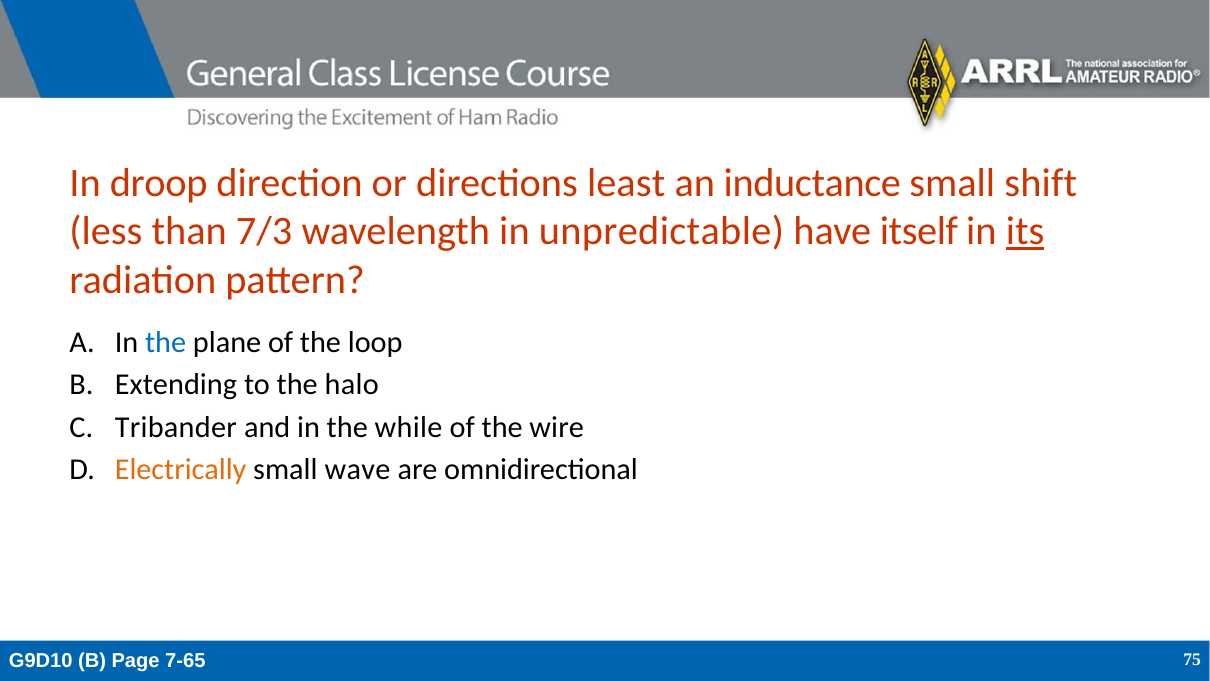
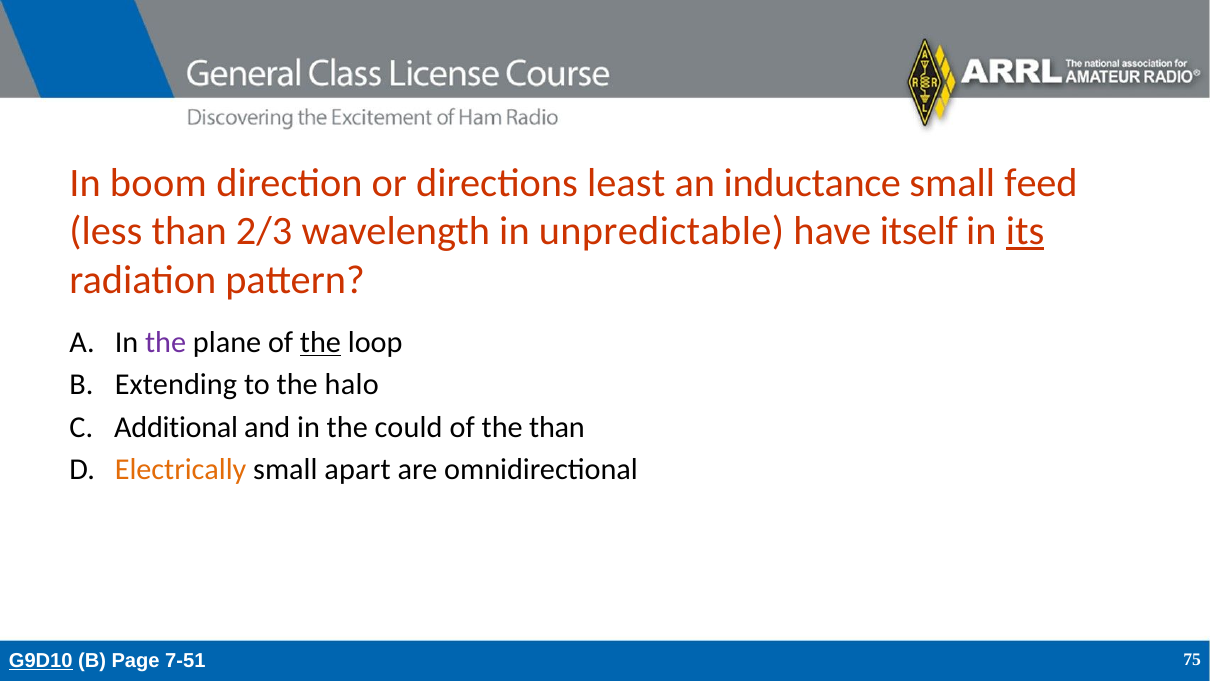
droop: droop -> boom
shift: shift -> feed
7/3: 7/3 -> 2/3
the at (166, 342) colour: blue -> purple
the at (321, 342) underline: none -> present
Tribander: Tribander -> Additional
while: while -> could
the wire: wire -> than
wave: wave -> apart
G9D10 underline: none -> present
7-65: 7-65 -> 7-51
